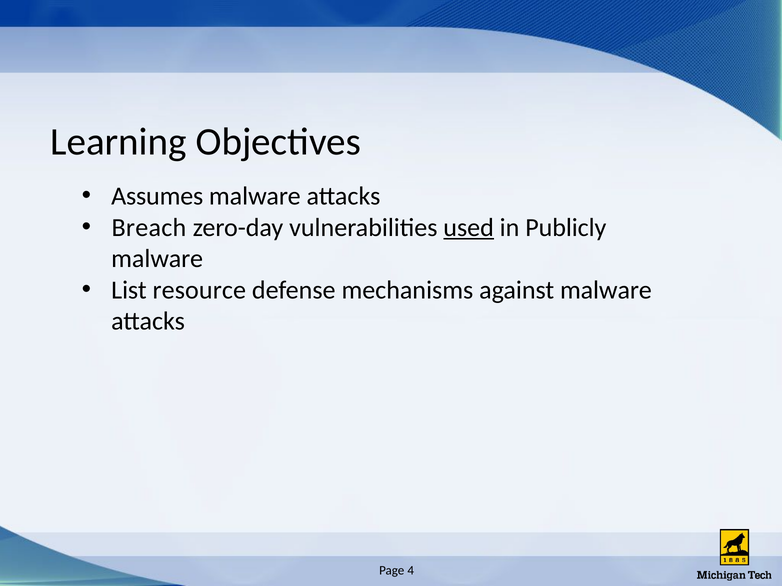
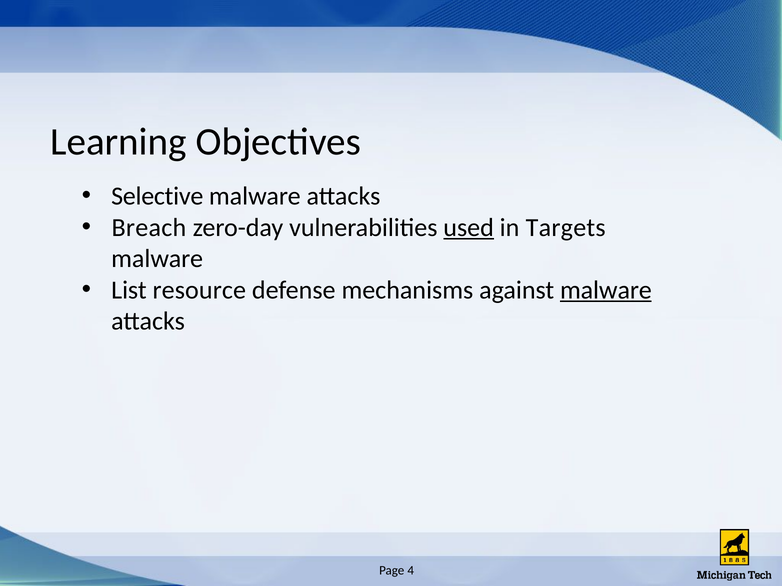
Assumes: Assumes -> Selective
Publicly: Publicly -> Targets
malware at (606, 290) underline: none -> present
